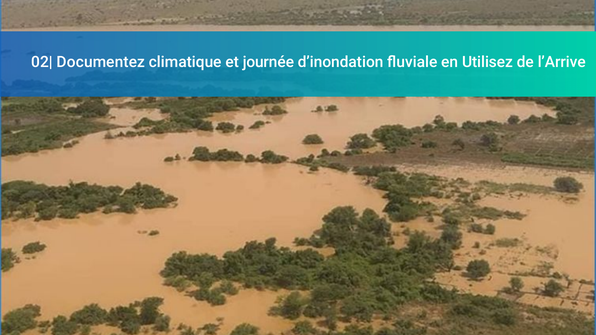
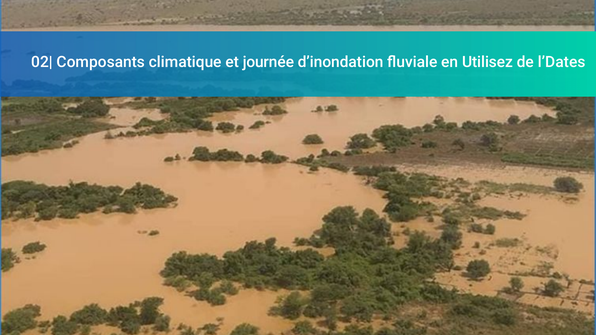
Documentez: Documentez -> Composants
l’Arrive: l’Arrive -> l’Dates
